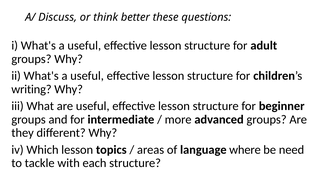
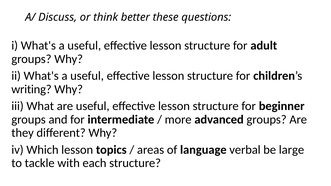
where: where -> verbal
need: need -> large
